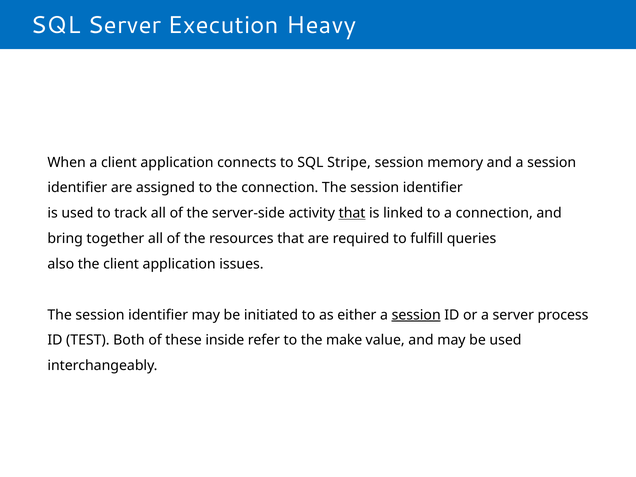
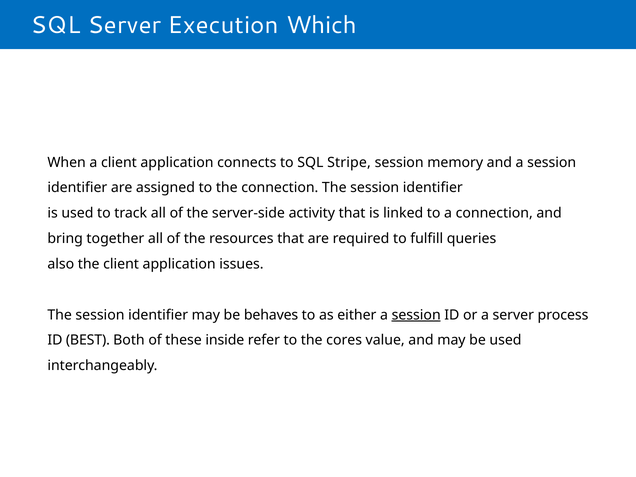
Heavy: Heavy -> Which
that at (352, 213) underline: present -> none
initiated: initiated -> behaves
TEST: TEST -> BEST
make: make -> cores
